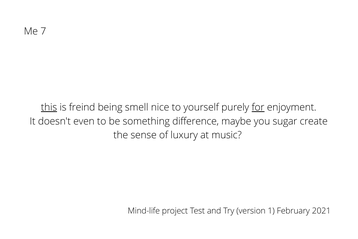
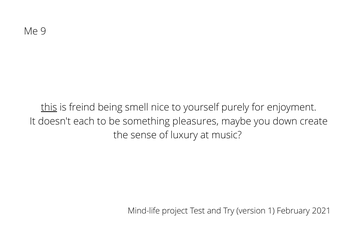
7: 7 -> 9
for underline: present -> none
even: even -> each
difference: difference -> pleasures
sugar: sugar -> down
